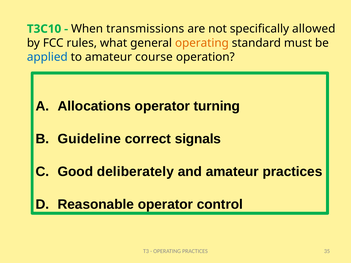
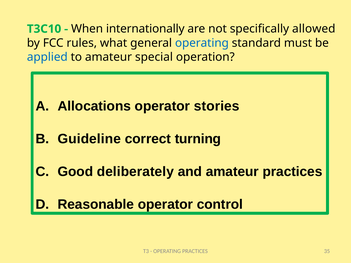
transmissions: transmissions -> internationally
operating at (202, 43) colour: orange -> blue
course: course -> special
turning: turning -> stories
signals: signals -> turning
